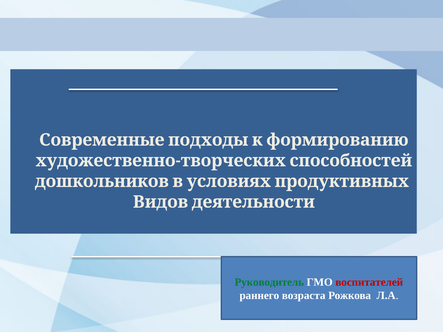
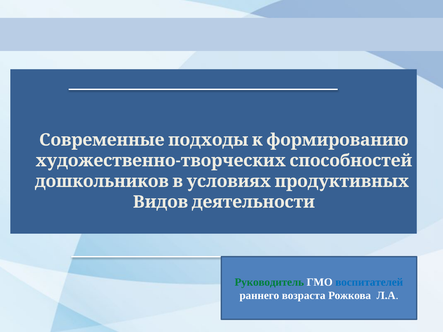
воспитателей colour: red -> blue
